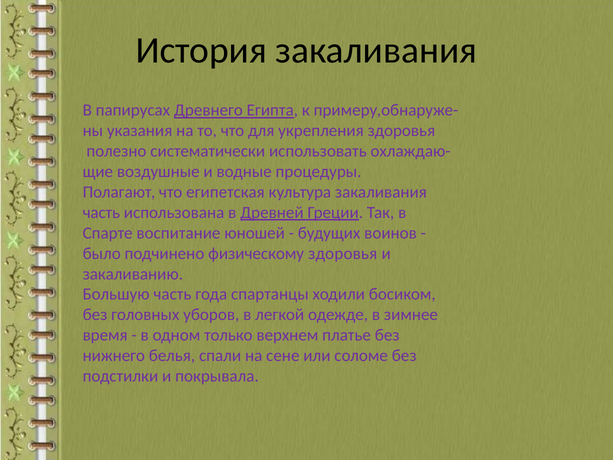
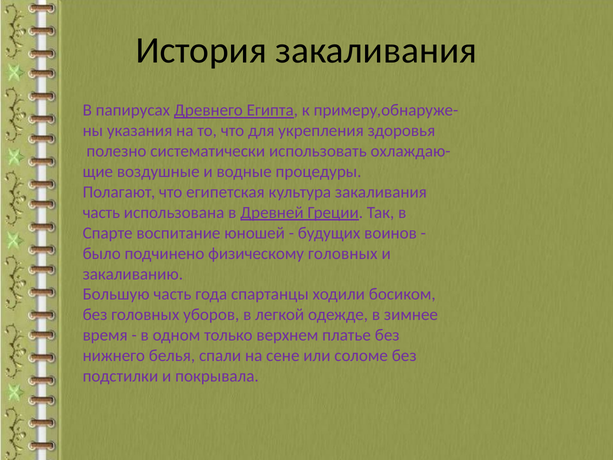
физическому здоровья: здоровья -> головных
